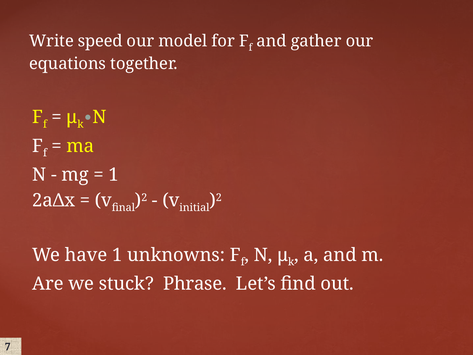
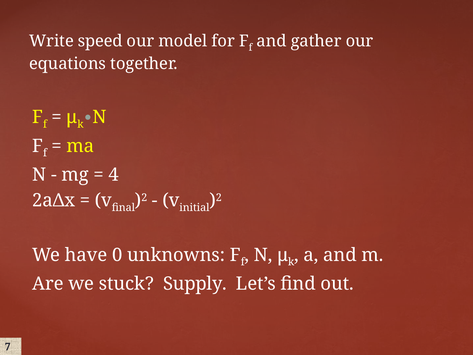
1 at (114, 175): 1 -> 4
have 1: 1 -> 0
Phrase: Phrase -> Supply
